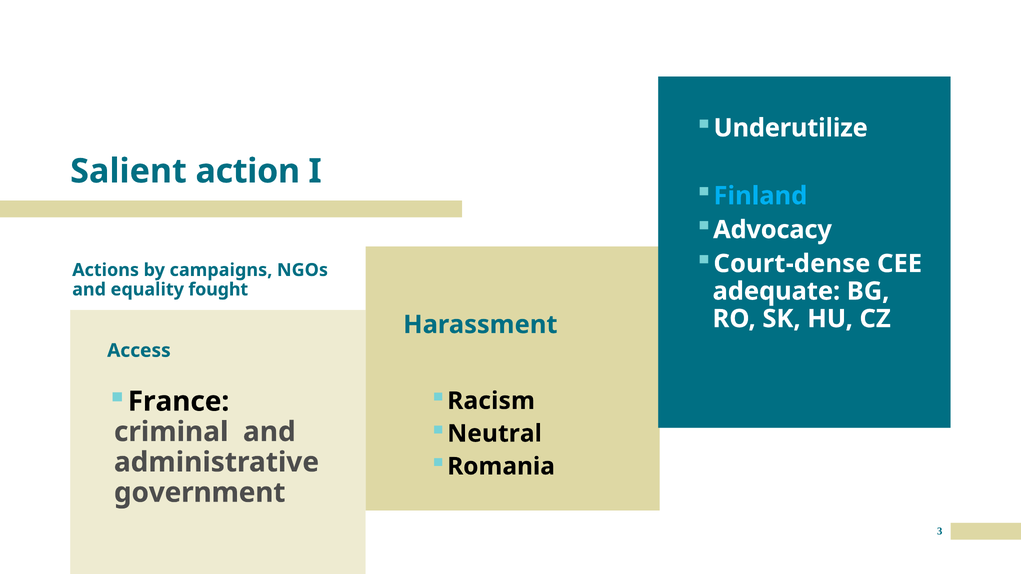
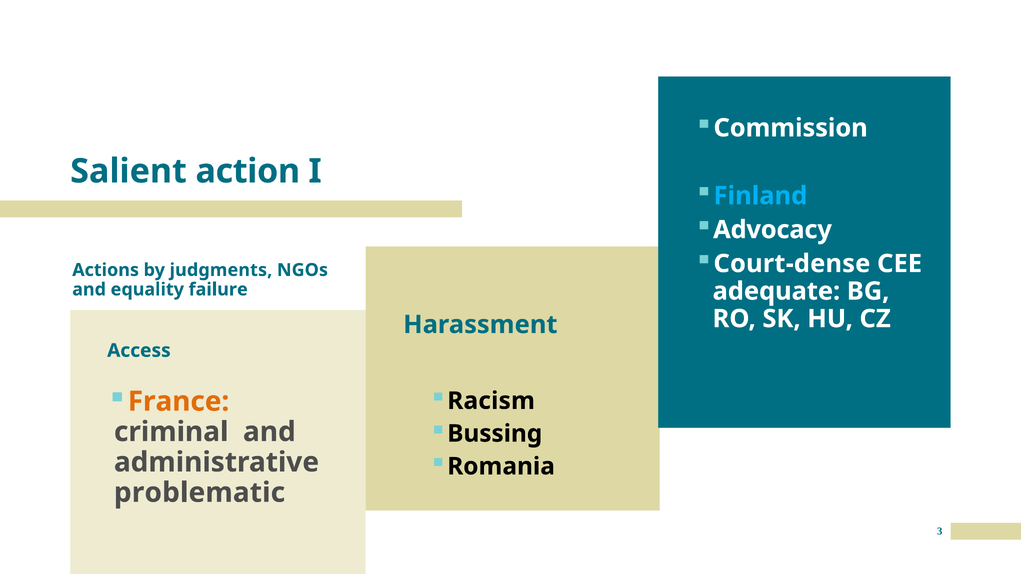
Underutilize: Underutilize -> Commission
campaigns: campaigns -> judgments
fought: fought -> failure
France colour: black -> orange
Neutral: Neutral -> Bussing
government: government -> problematic
